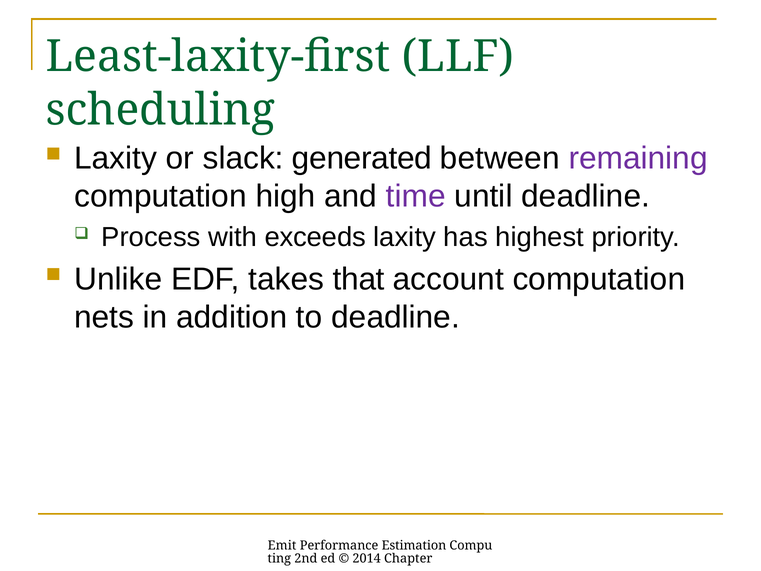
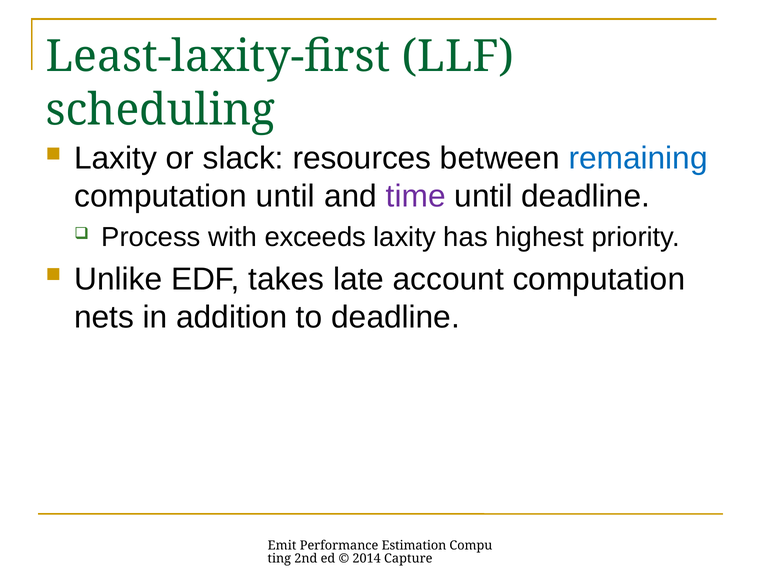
generated: generated -> resources
remaining colour: purple -> blue
computation high: high -> until
that: that -> late
Chapter: Chapter -> Capture
